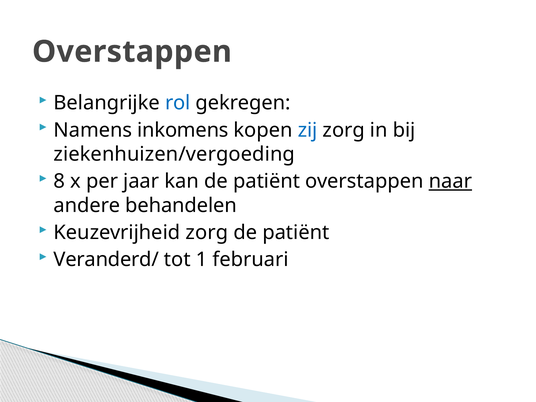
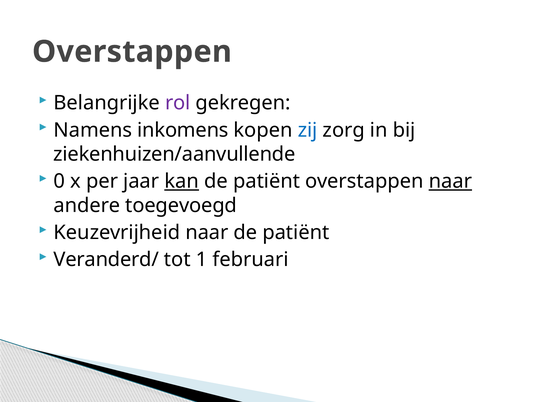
rol colour: blue -> purple
ziekenhuizen/vergoeding: ziekenhuizen/vergoeding -> ziekenhuizen/aanvullende
8: 8 -> 0
kan underline: none -> present
behandelen: behandelen -> toegevoegd
Keuzevrijheid zorg: zorg -> naar
